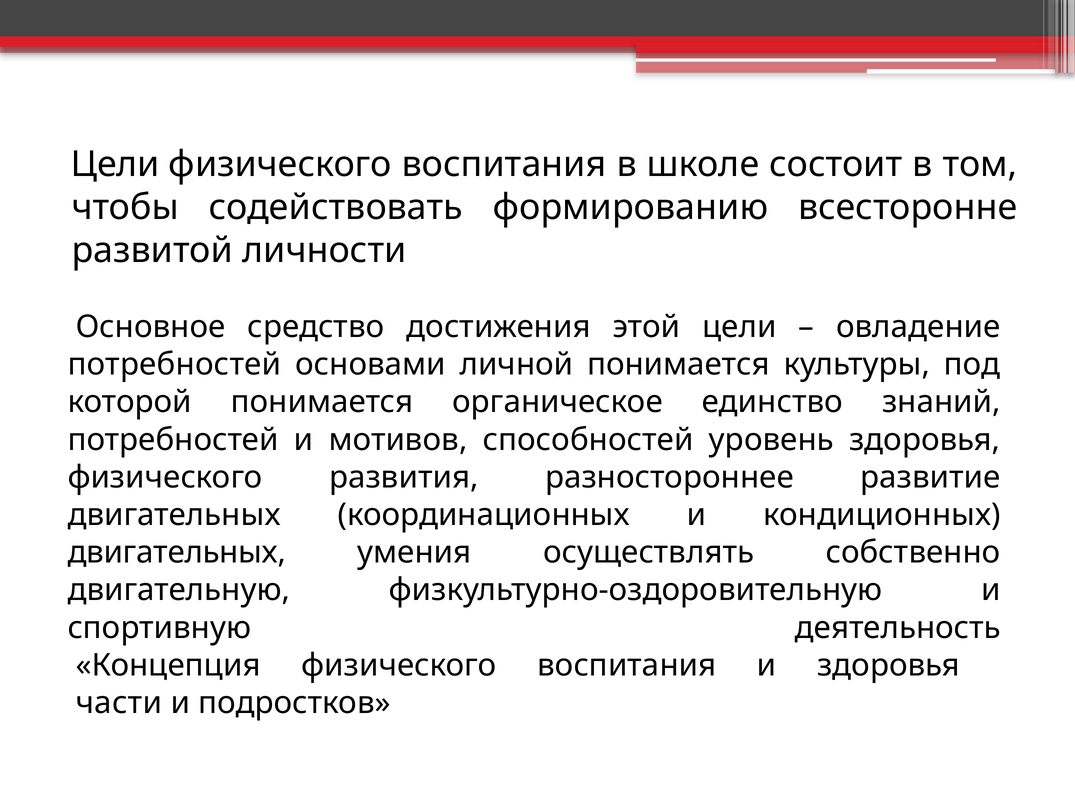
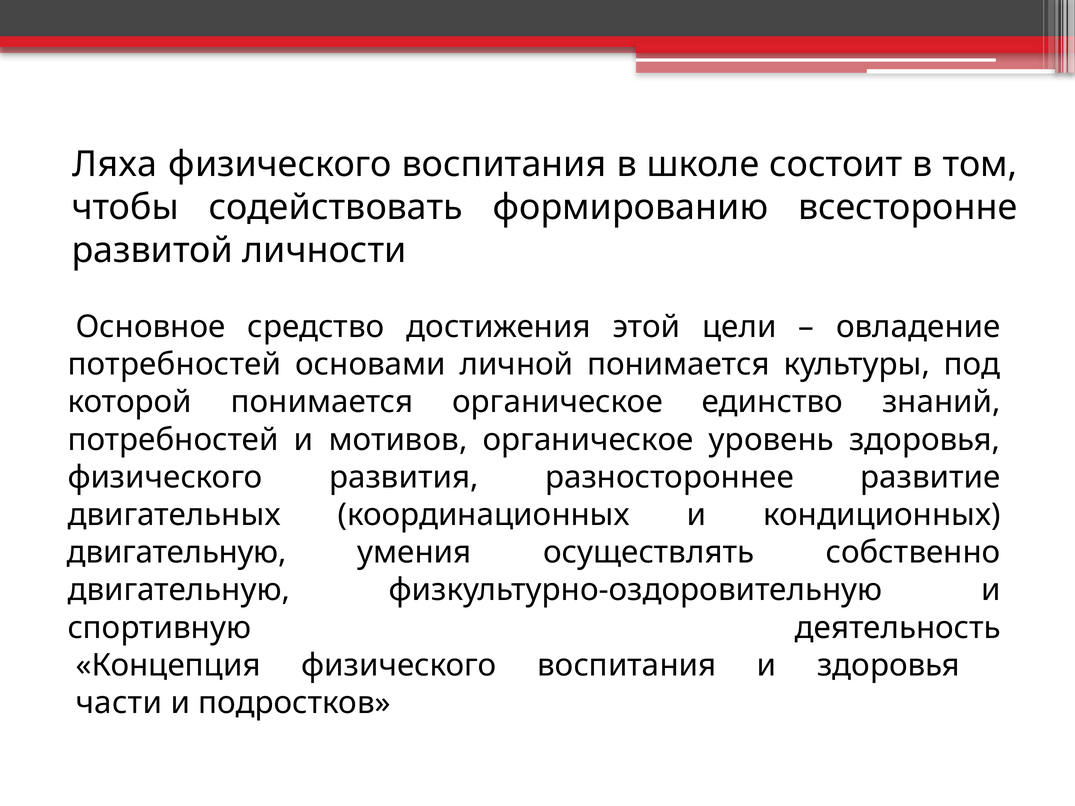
Цели at (115, 164): Цели -> Ляха
мотивов способностей: способностей -> органическое
двигательных at (177, 553): двигательных -> двигательную
